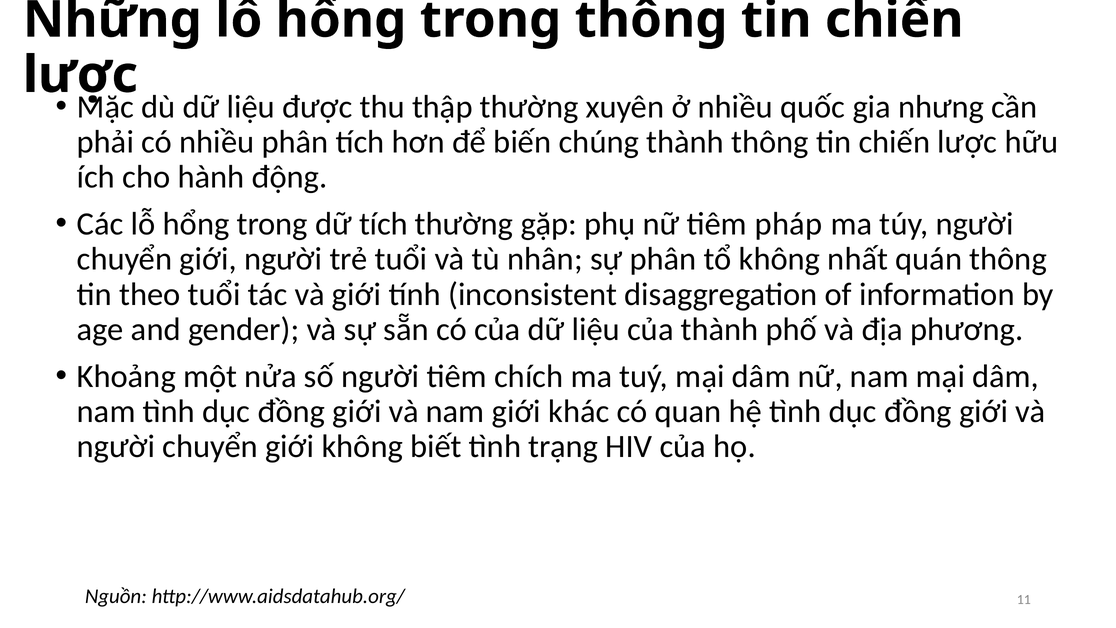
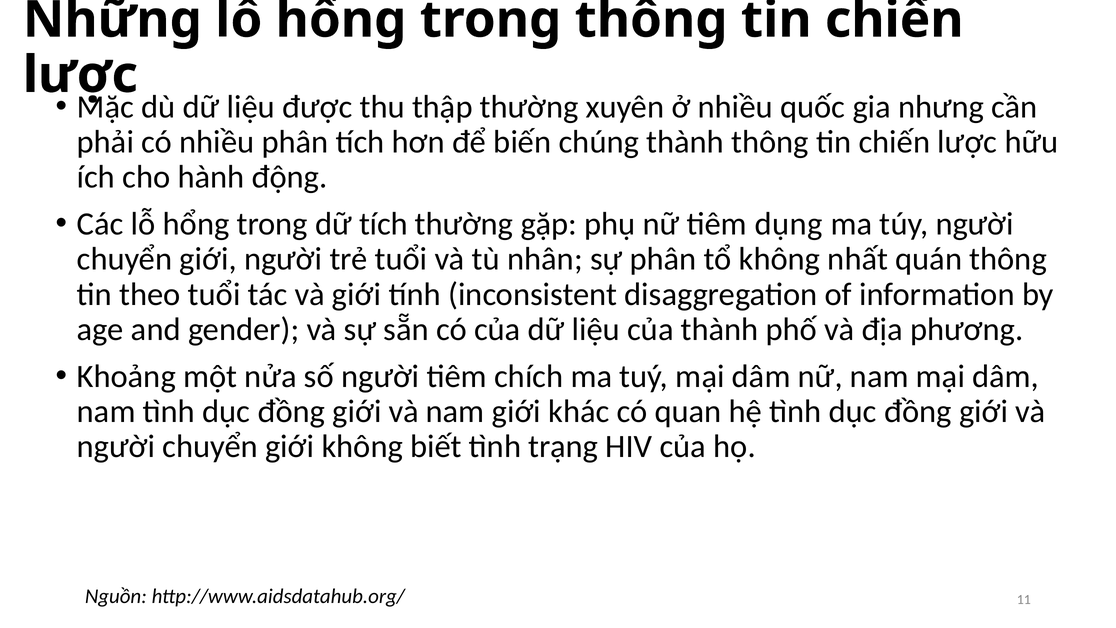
pháp: pháp -> dụng
